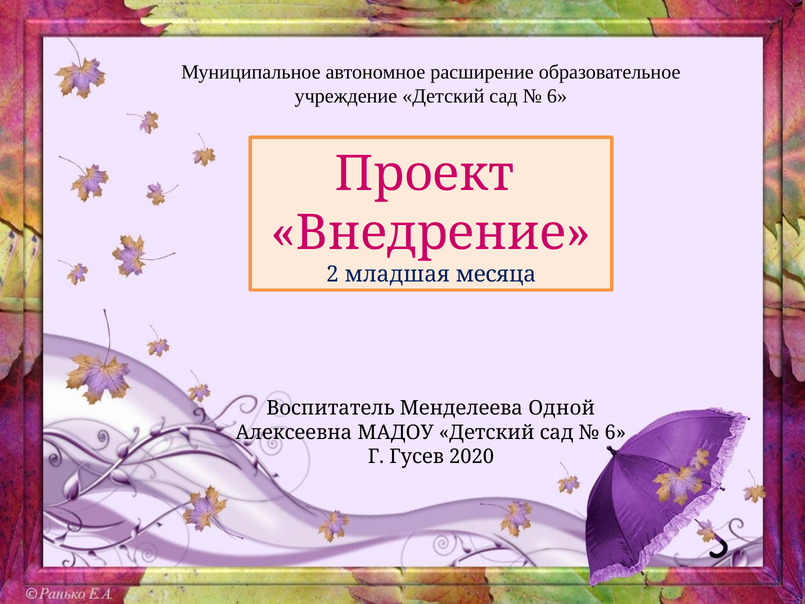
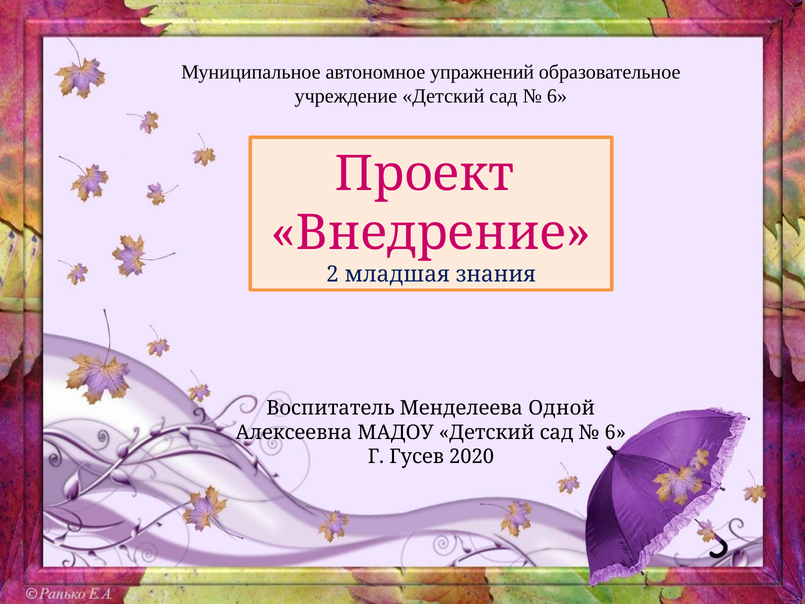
расширение: расширение -> упражнений
месяца: месяца -> знания
